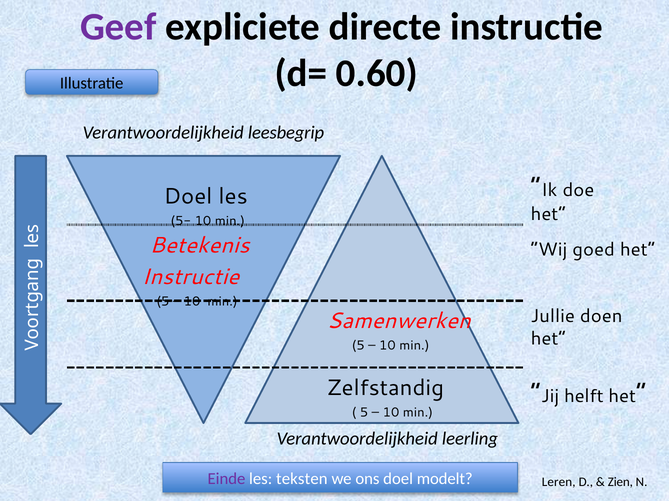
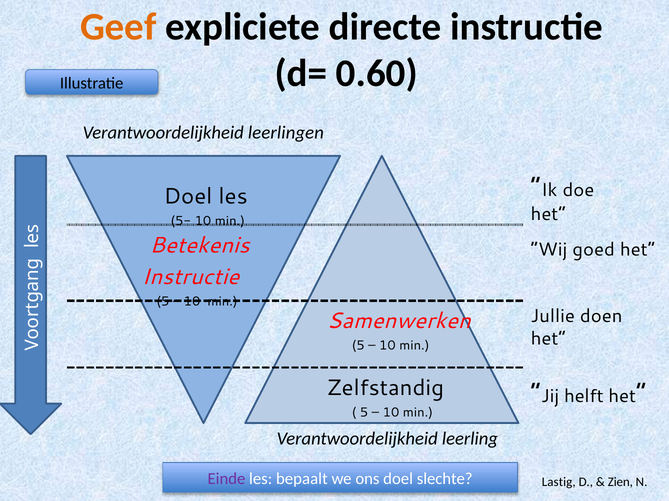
Geef colour: purple -> orange
leesbegrip: leesbegrip -> leerlingen
teksten: teksten -> bepaalt
modelt: modelt -> slechte
Leren: Leren -> Lastig
